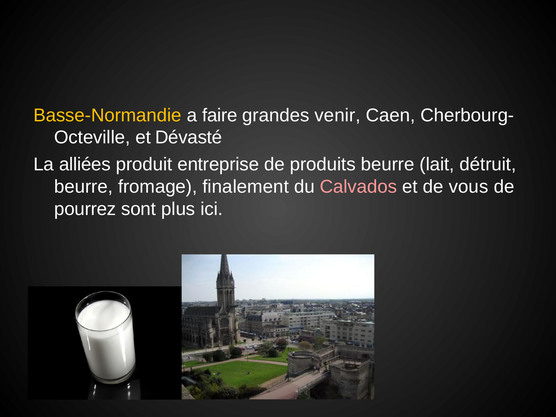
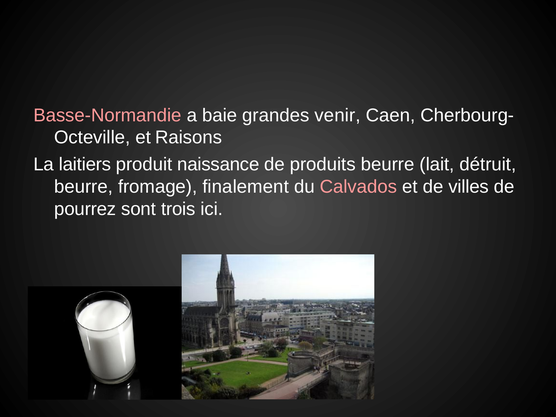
Basse-Normandie colour: yellow -> pink
faire: faire -> baie
Dévasté: Dévasté -> Raisons
alliées: alliées -> laitiers
entreprise: entreprise -> naissance
vous: vous -> villes
plus: plus -> trois
